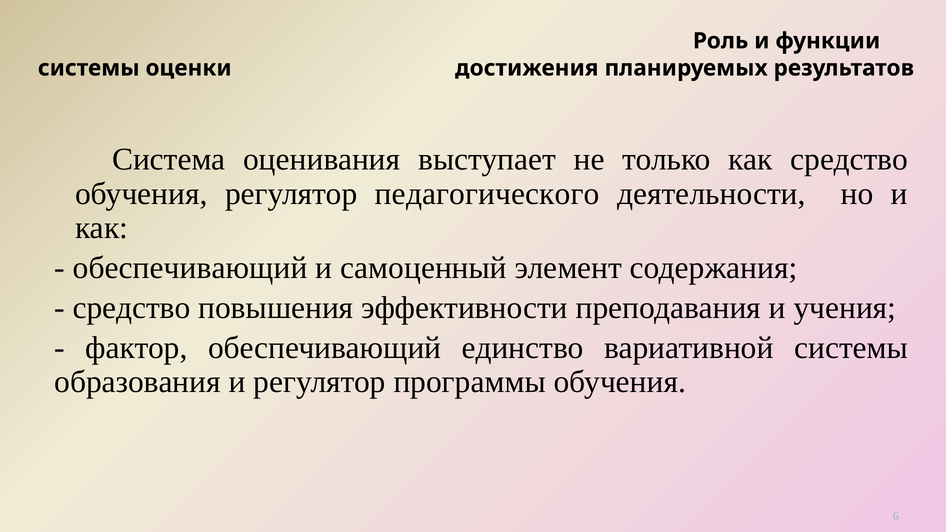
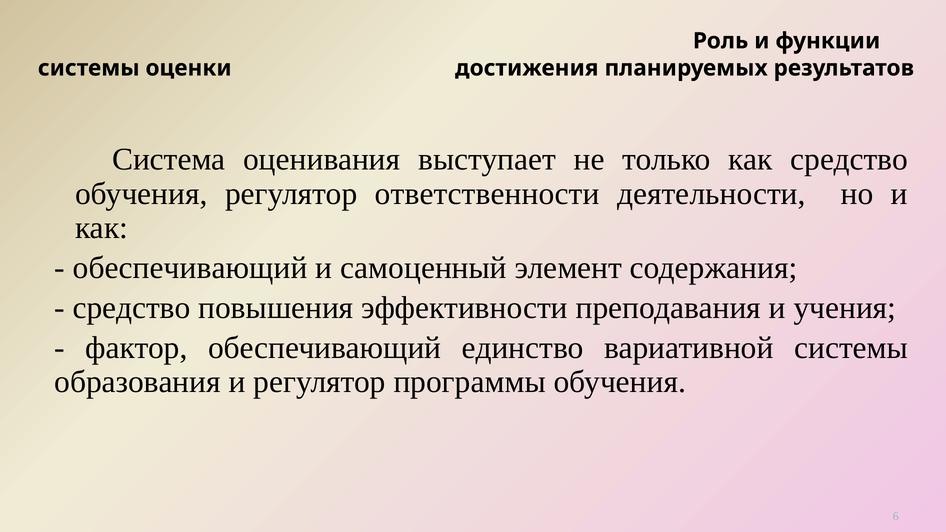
педагогического: педагогического -> ответственности
